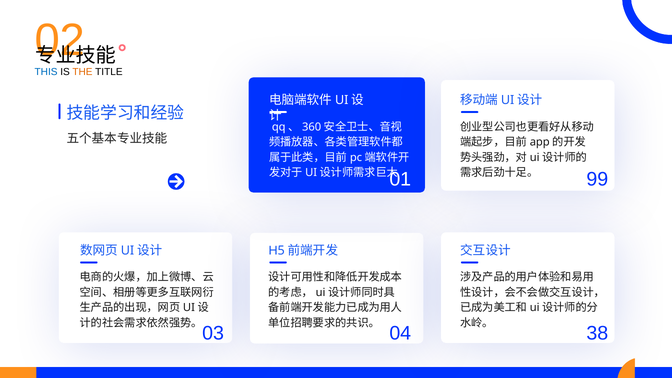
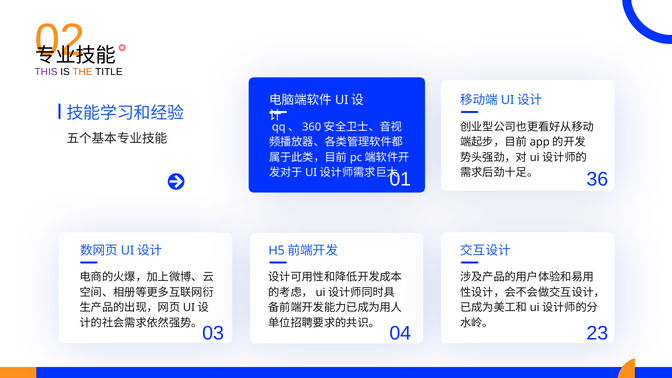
THIS colour: blue -> purple
99: 99 -> 36
38: 38 -> 23
